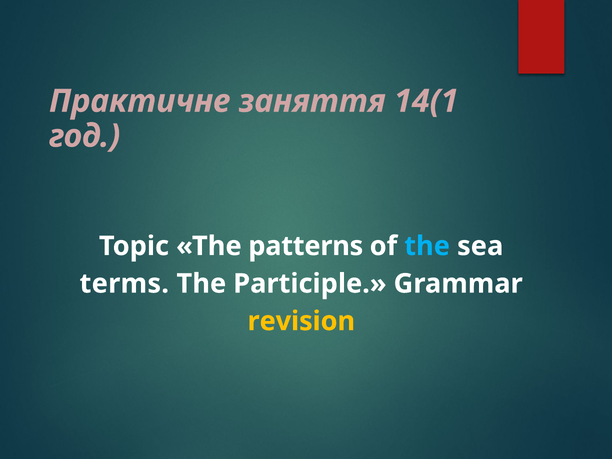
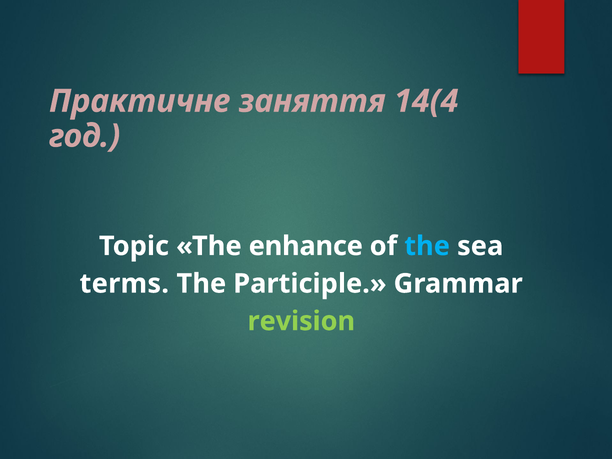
14(1: 14(1 -> 14(4
patterns: patterns -> enhance
revision colour: yellow -> light green
